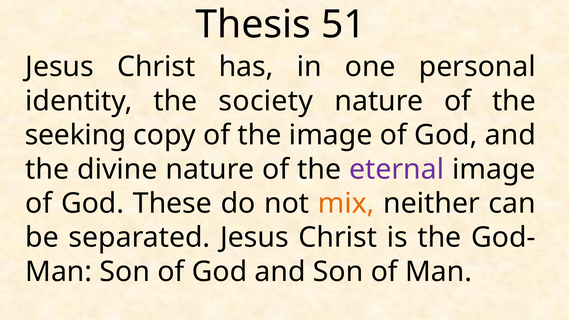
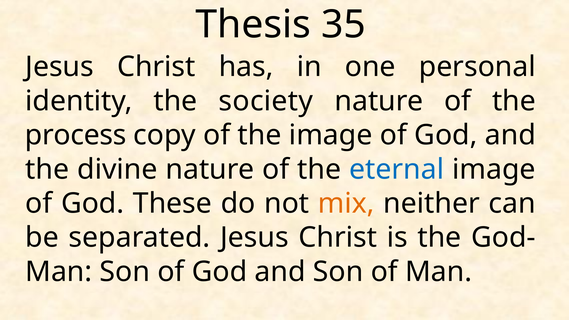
51: 51 -> 35
seeking: seeking -> process
eternal colour: purple -> blue
